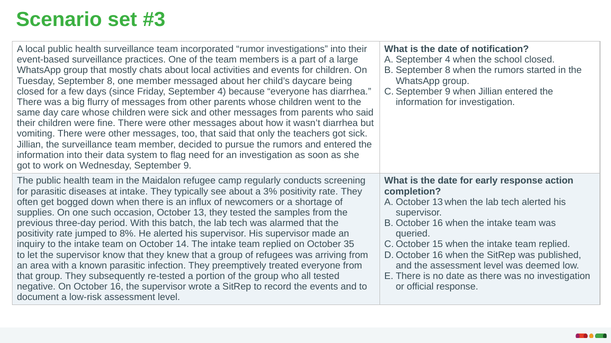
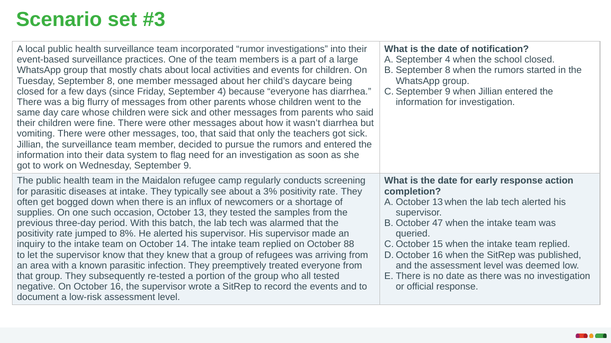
16 at (438, 224): 16 -> 47
35: 35 -> 88
